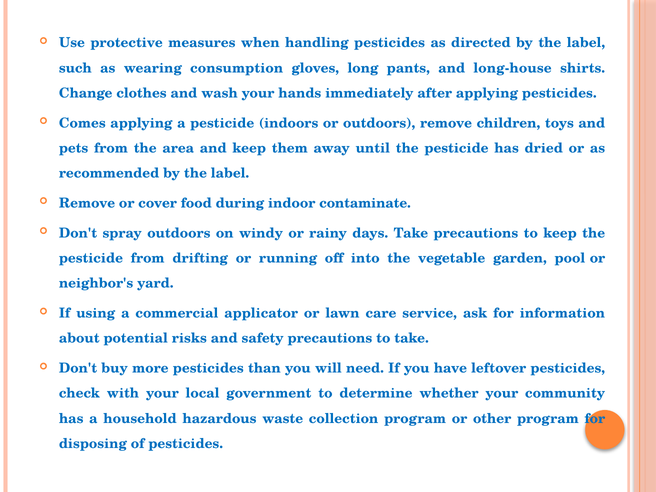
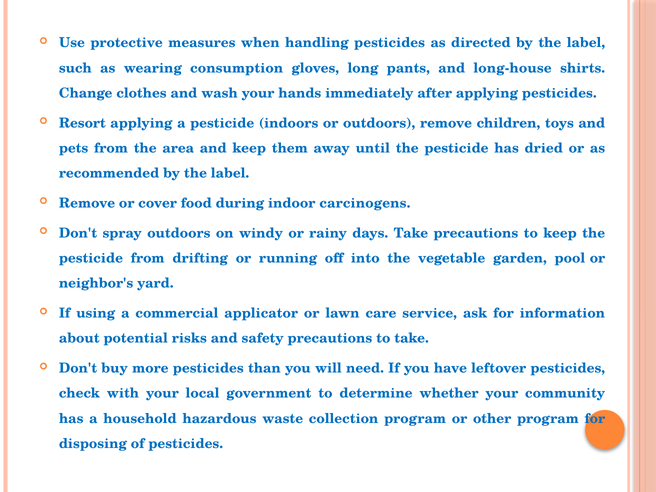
Comes: Comes -> Resort
contaminate: contaminate -> carcinogens
